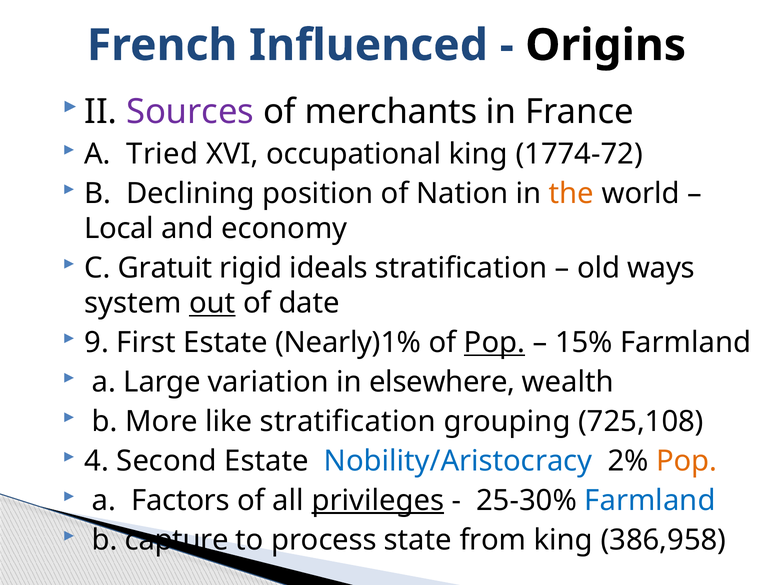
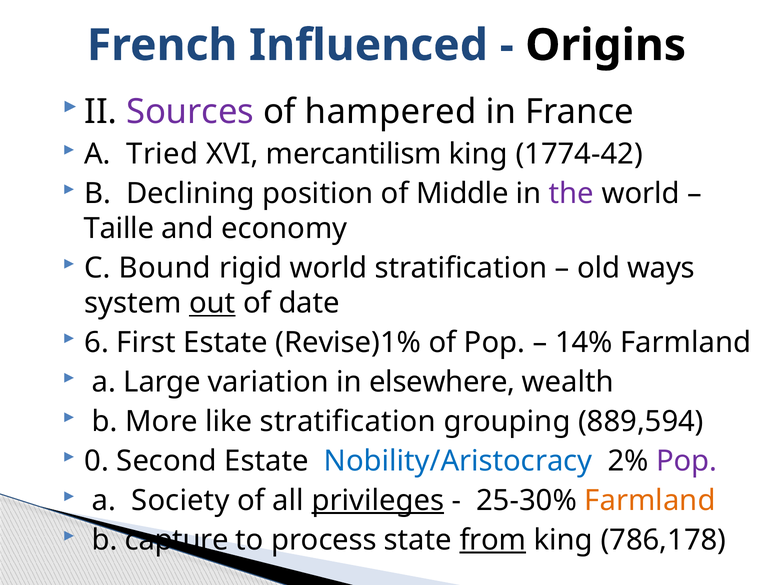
merchants: merchants -> hampered
occupational: occupational -> mercantilism
1774-72: 1774-72 -> 1774-42
Nation: Nation -> Middle
the colour: orange -> purple
Local: Local -> Taille
Gratuit: Gratuit -> Bound
rigid ideals: ideals -> world
9: 9 -> 6
Nearly)1%: Nearly)1% -> Revise)1%
Pop at (495, 343) underline: present -> none
15%: 15% -> 14%
725,108: 725,108 -> 889,594
4: 4 -> 0
Pop at (687, 461) colour: orange -> purple
Factors: Factors -> Society
Farmland at (650, 500) colour: blue -> orange
from underline: none -> present
386,958: 386,958 -> 786,178
